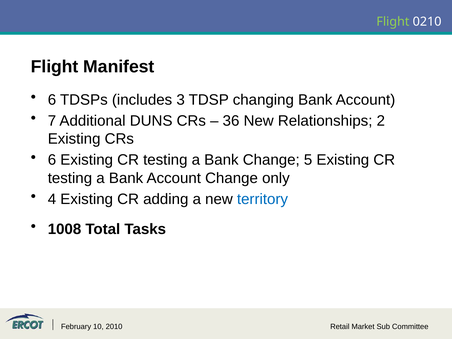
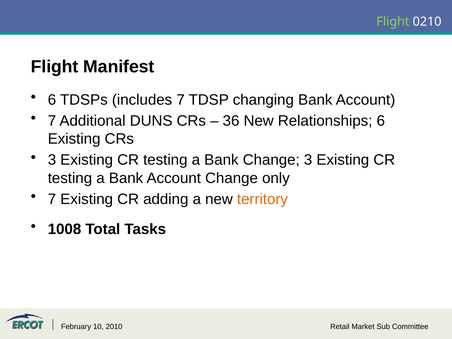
includes 3: 3 -> 7
Relationships 2: 2 -> 6
6 at (52, 160): 6 -> 3
Change 5: 5 -> 3
4 at (52, 199): 4 -> 7
territory colour: blue -> orange
